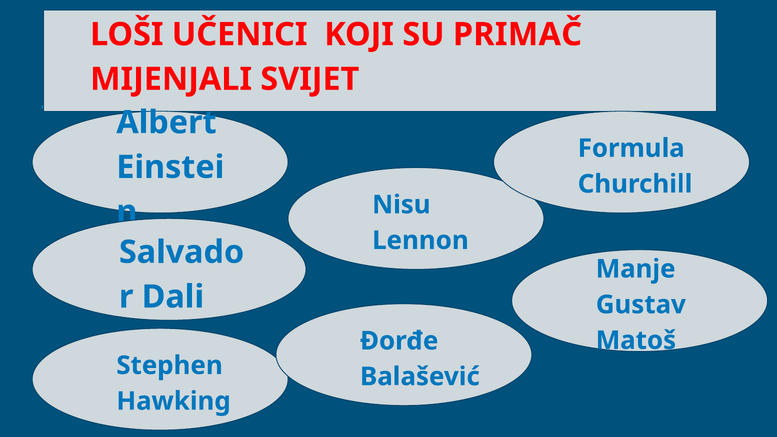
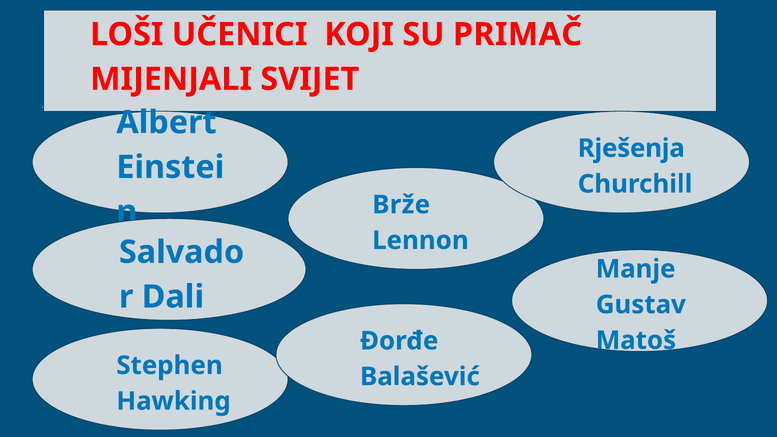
Formula: Formula -> Rješenja
Nisu: Nisu -> Brže
